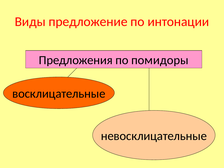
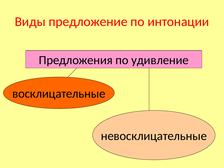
помидоры: помидоры -> удивление
